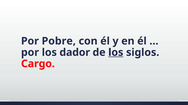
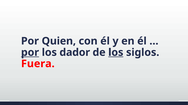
Pobre: Pobre -> Quien
por at (30, 53) underline: none -> present
Cargo: Cargo -> Fuera
